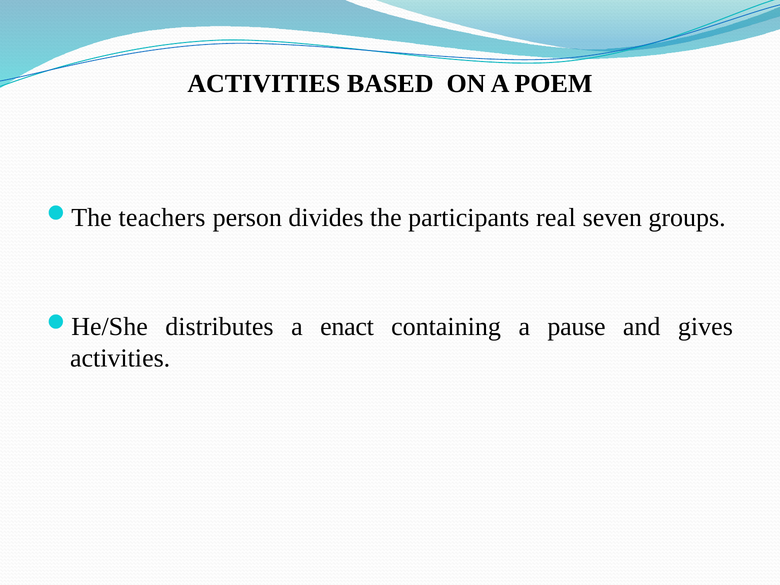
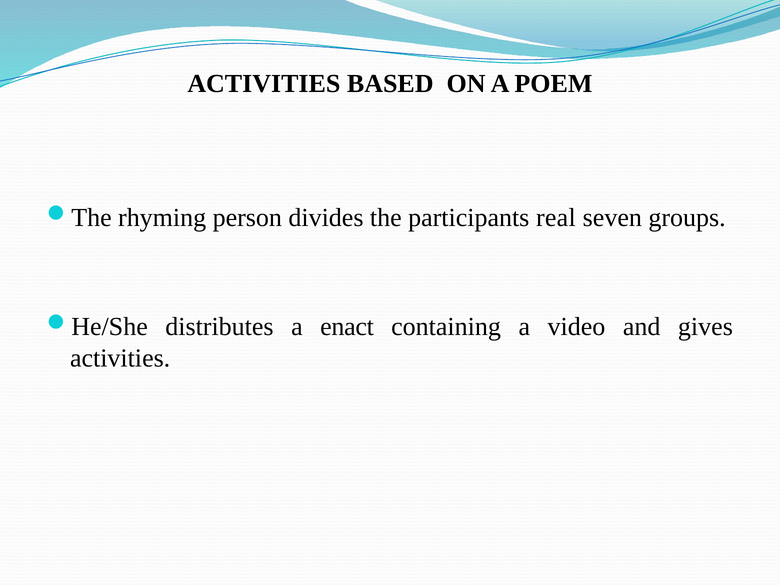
teachers: teachers -> rhyming
pause: pause -> video
